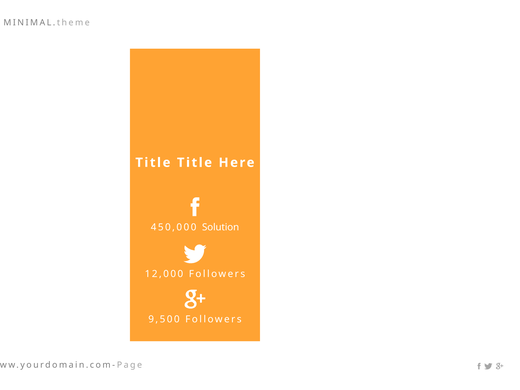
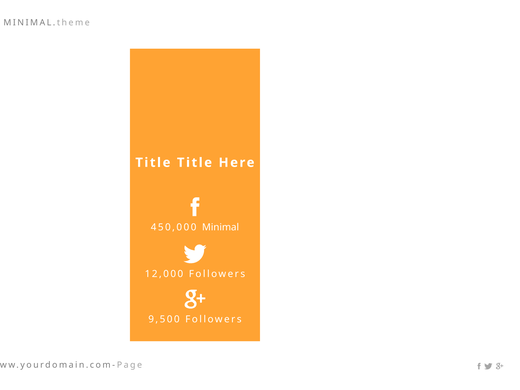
Solution: Solution -> Minimal
